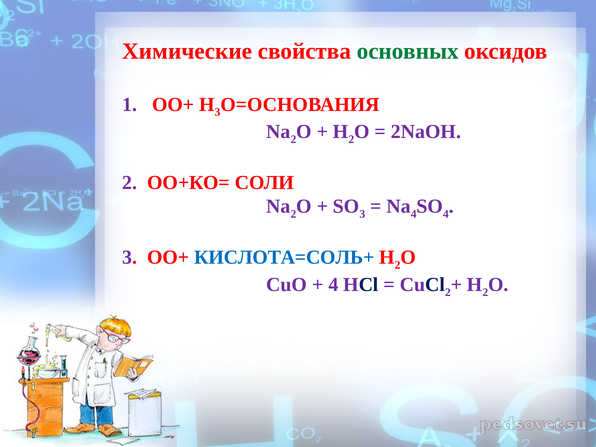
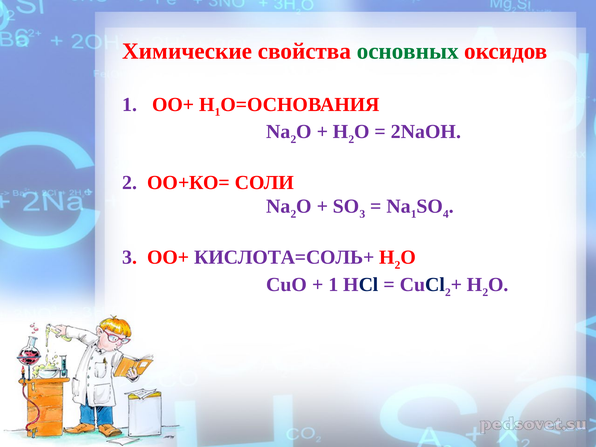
3 at (218, 112): 3 -> 1
4 at (414, 214): 4 -> 1
КИСЛОТА=СОЛЬ+ colour: blue -> purple
4 at (333, 284): 4 -> 1
